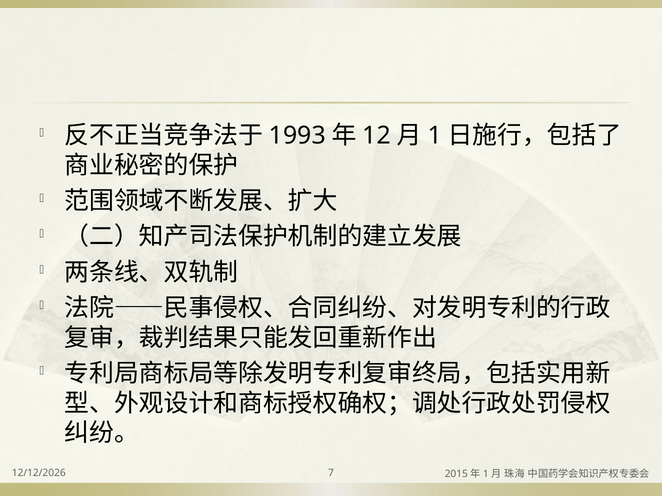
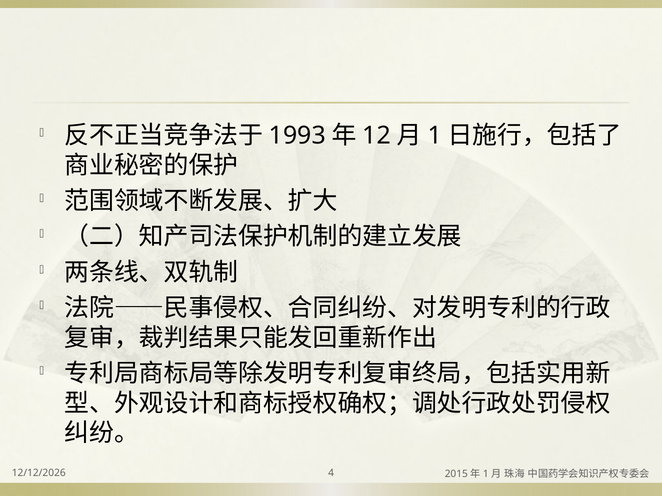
7: 7 -> 4
